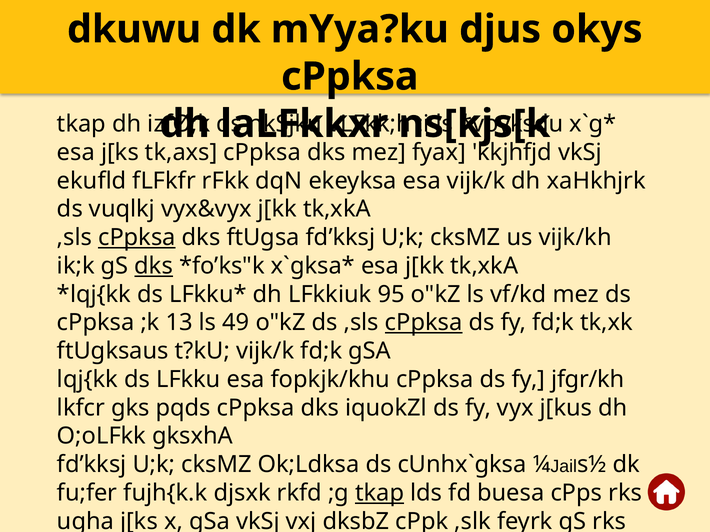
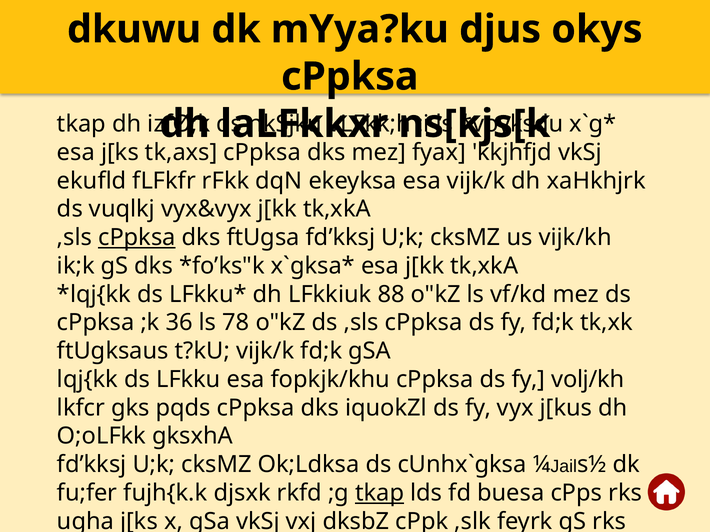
dks at (154, 266) underline: present -> none
95: 95 -> 88
13: 13 -> 36
49: 49 -> 78
cPpksa at (424, 323) underline: present -> none
jfgr/kh: jfgr/kh -> volj/kh
